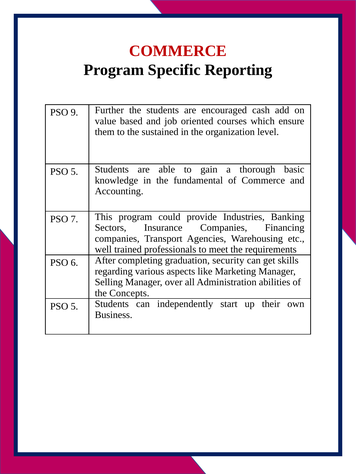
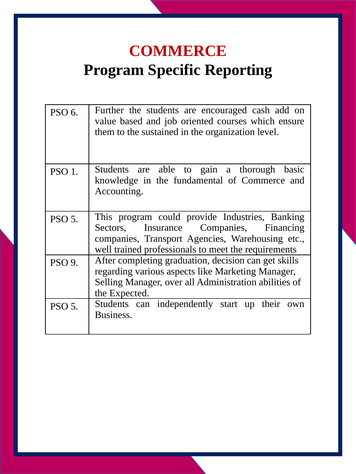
9: 9 -> 6
5 at (74, 172): 5 -> 1
7 at (74, 219): 7 -> 5
6: 6 -> 9
security: security -> decision
Concepts: Concepts -> Expected
